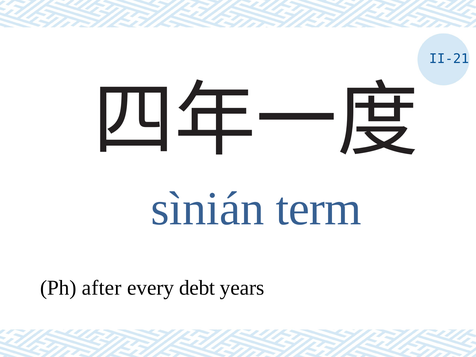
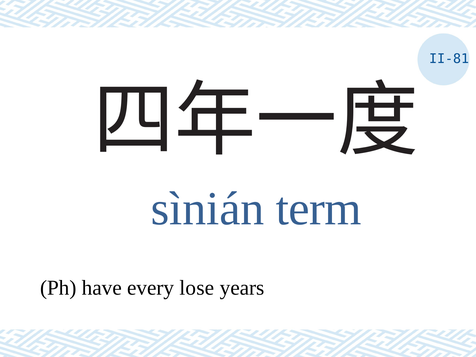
II-21: II-21 -> II-81
after: after -> have
debt: debt -> lose
